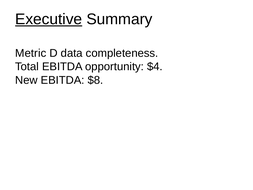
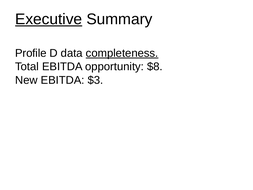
Metric: Metric -> Profile
completeness underline: none -> present
$4: $4 -> $8
$8: $8 -> $3
